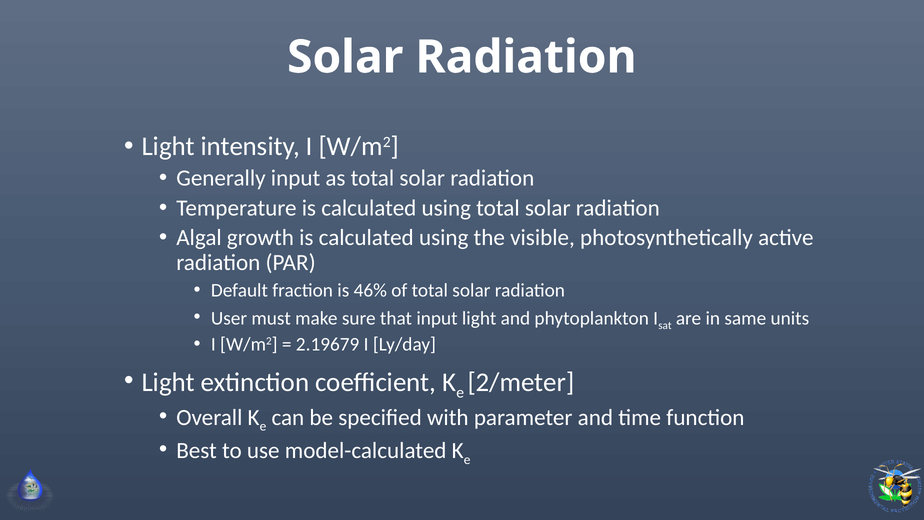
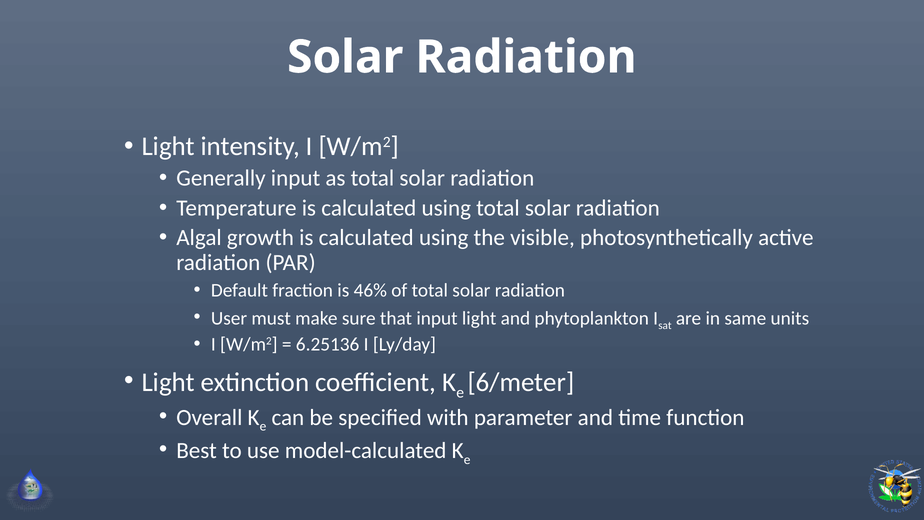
2.19679: 2.19679 -> 6.25136
2/meter: 2/meter -> 6/meter
